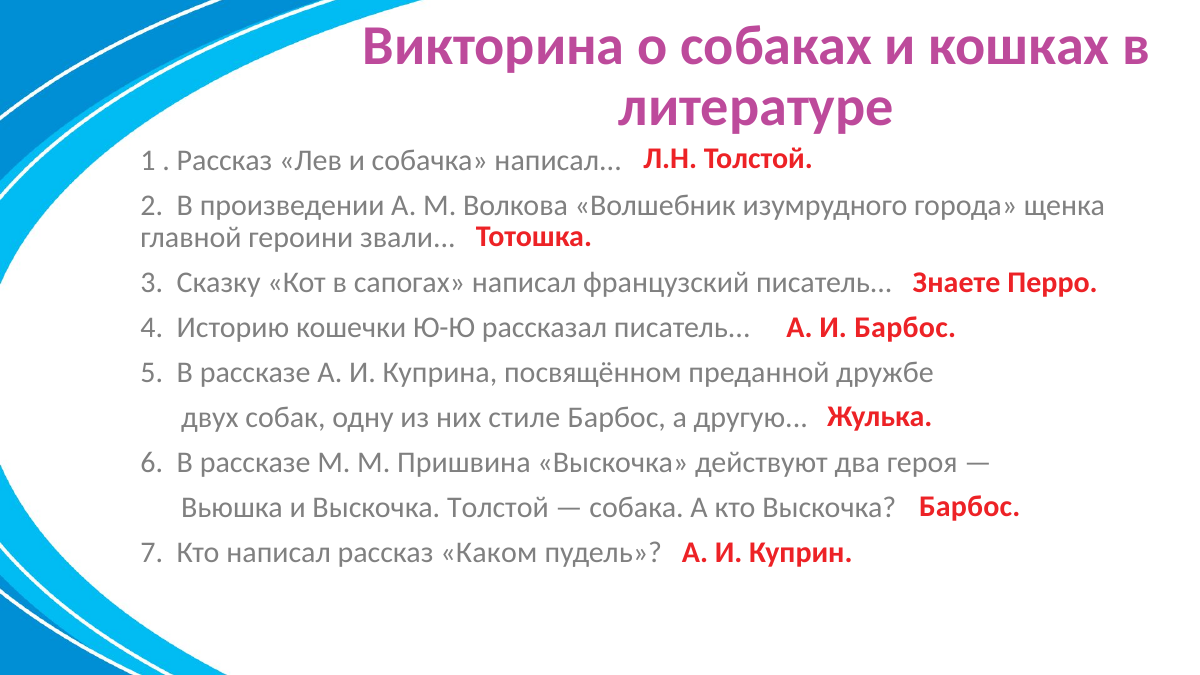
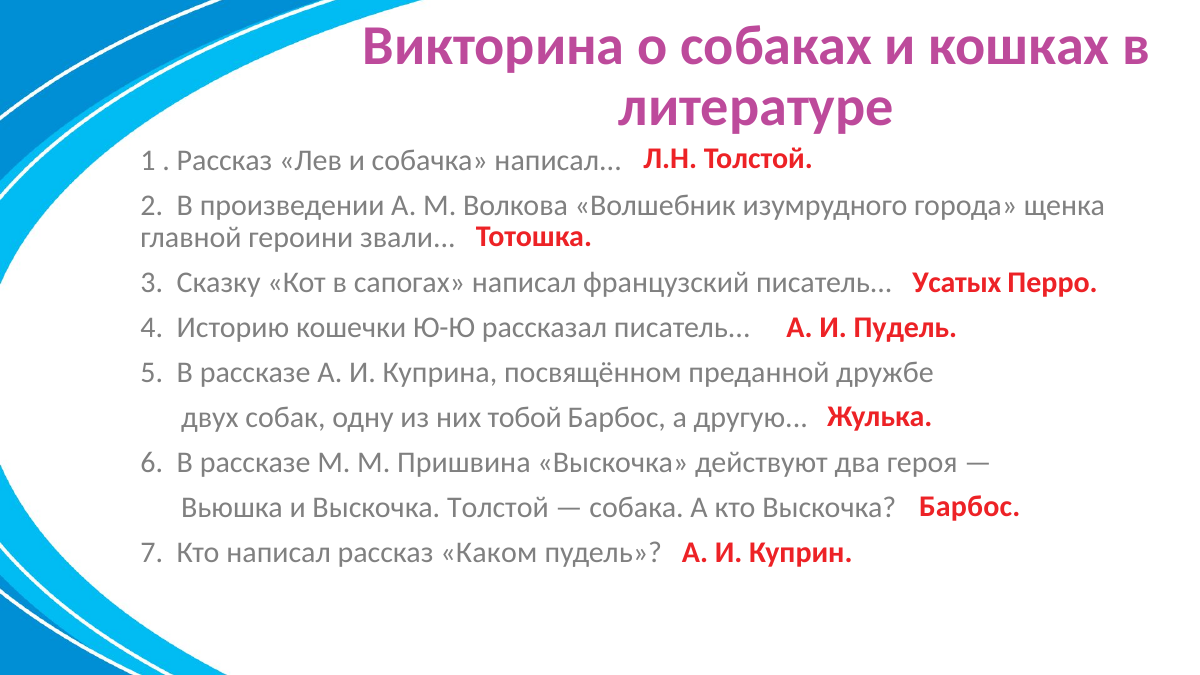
Знаете: Знаете -> Усатых
И Барбос: Барбос -> Пудель
стиле: стиле -> тобой
